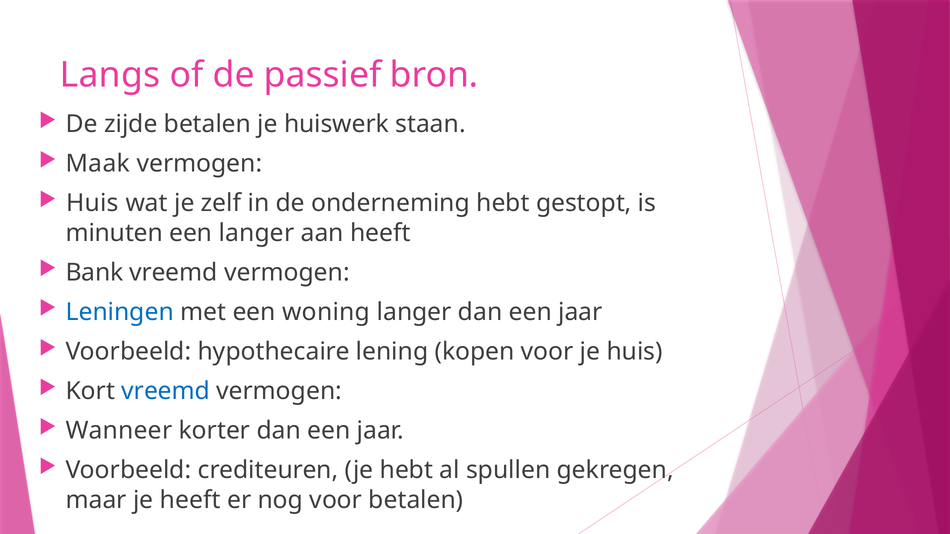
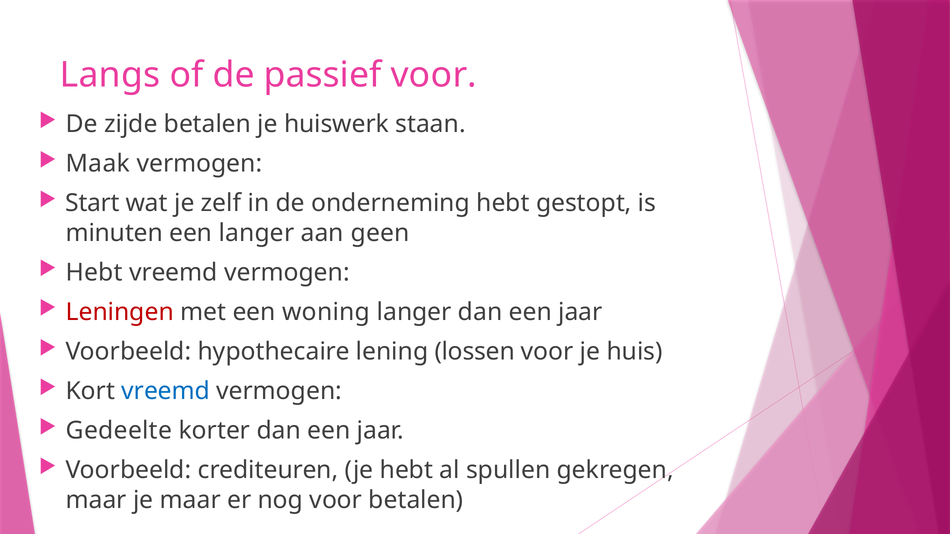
passief bron: bron -> voor
Huis at (92, 203): Huis -> Start
aan heeft: heeft -> geen
Bank at (94, 273): Bank -> Hebt
Leningen colour: blue -> red
kopen: kopen -> lossen
Wanneer: Wanneer -> Gedeelte
je heeft: heeft -> maar
